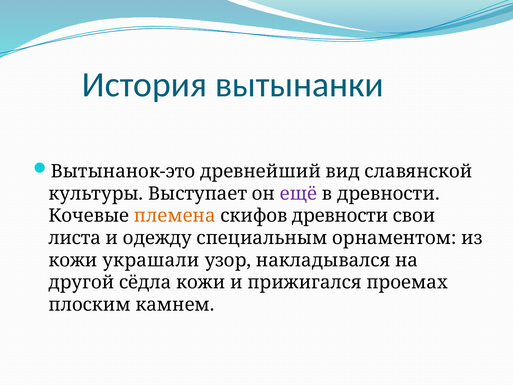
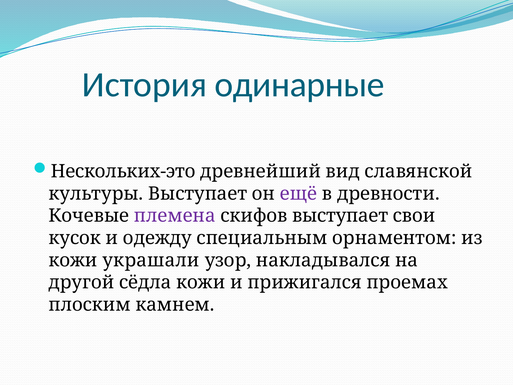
вытынанки: вытынанки -> одинарные
Вытынанок-это: Вытынанок-это -> Нескольких-это
племена colour: orange -> purple
скифов древности: древности -> выступает
листа: листа -> кусок
